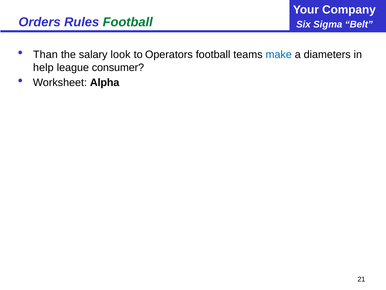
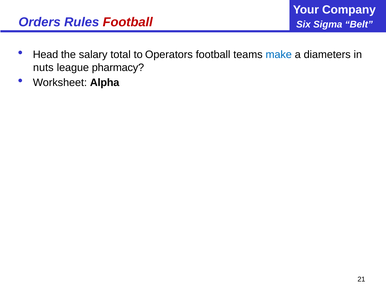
Football at (128, 22) colour: green -> red
Than: Than -> Head
look: look -> total
help: help -> nuts
consumer: consumer -> pharmacy
